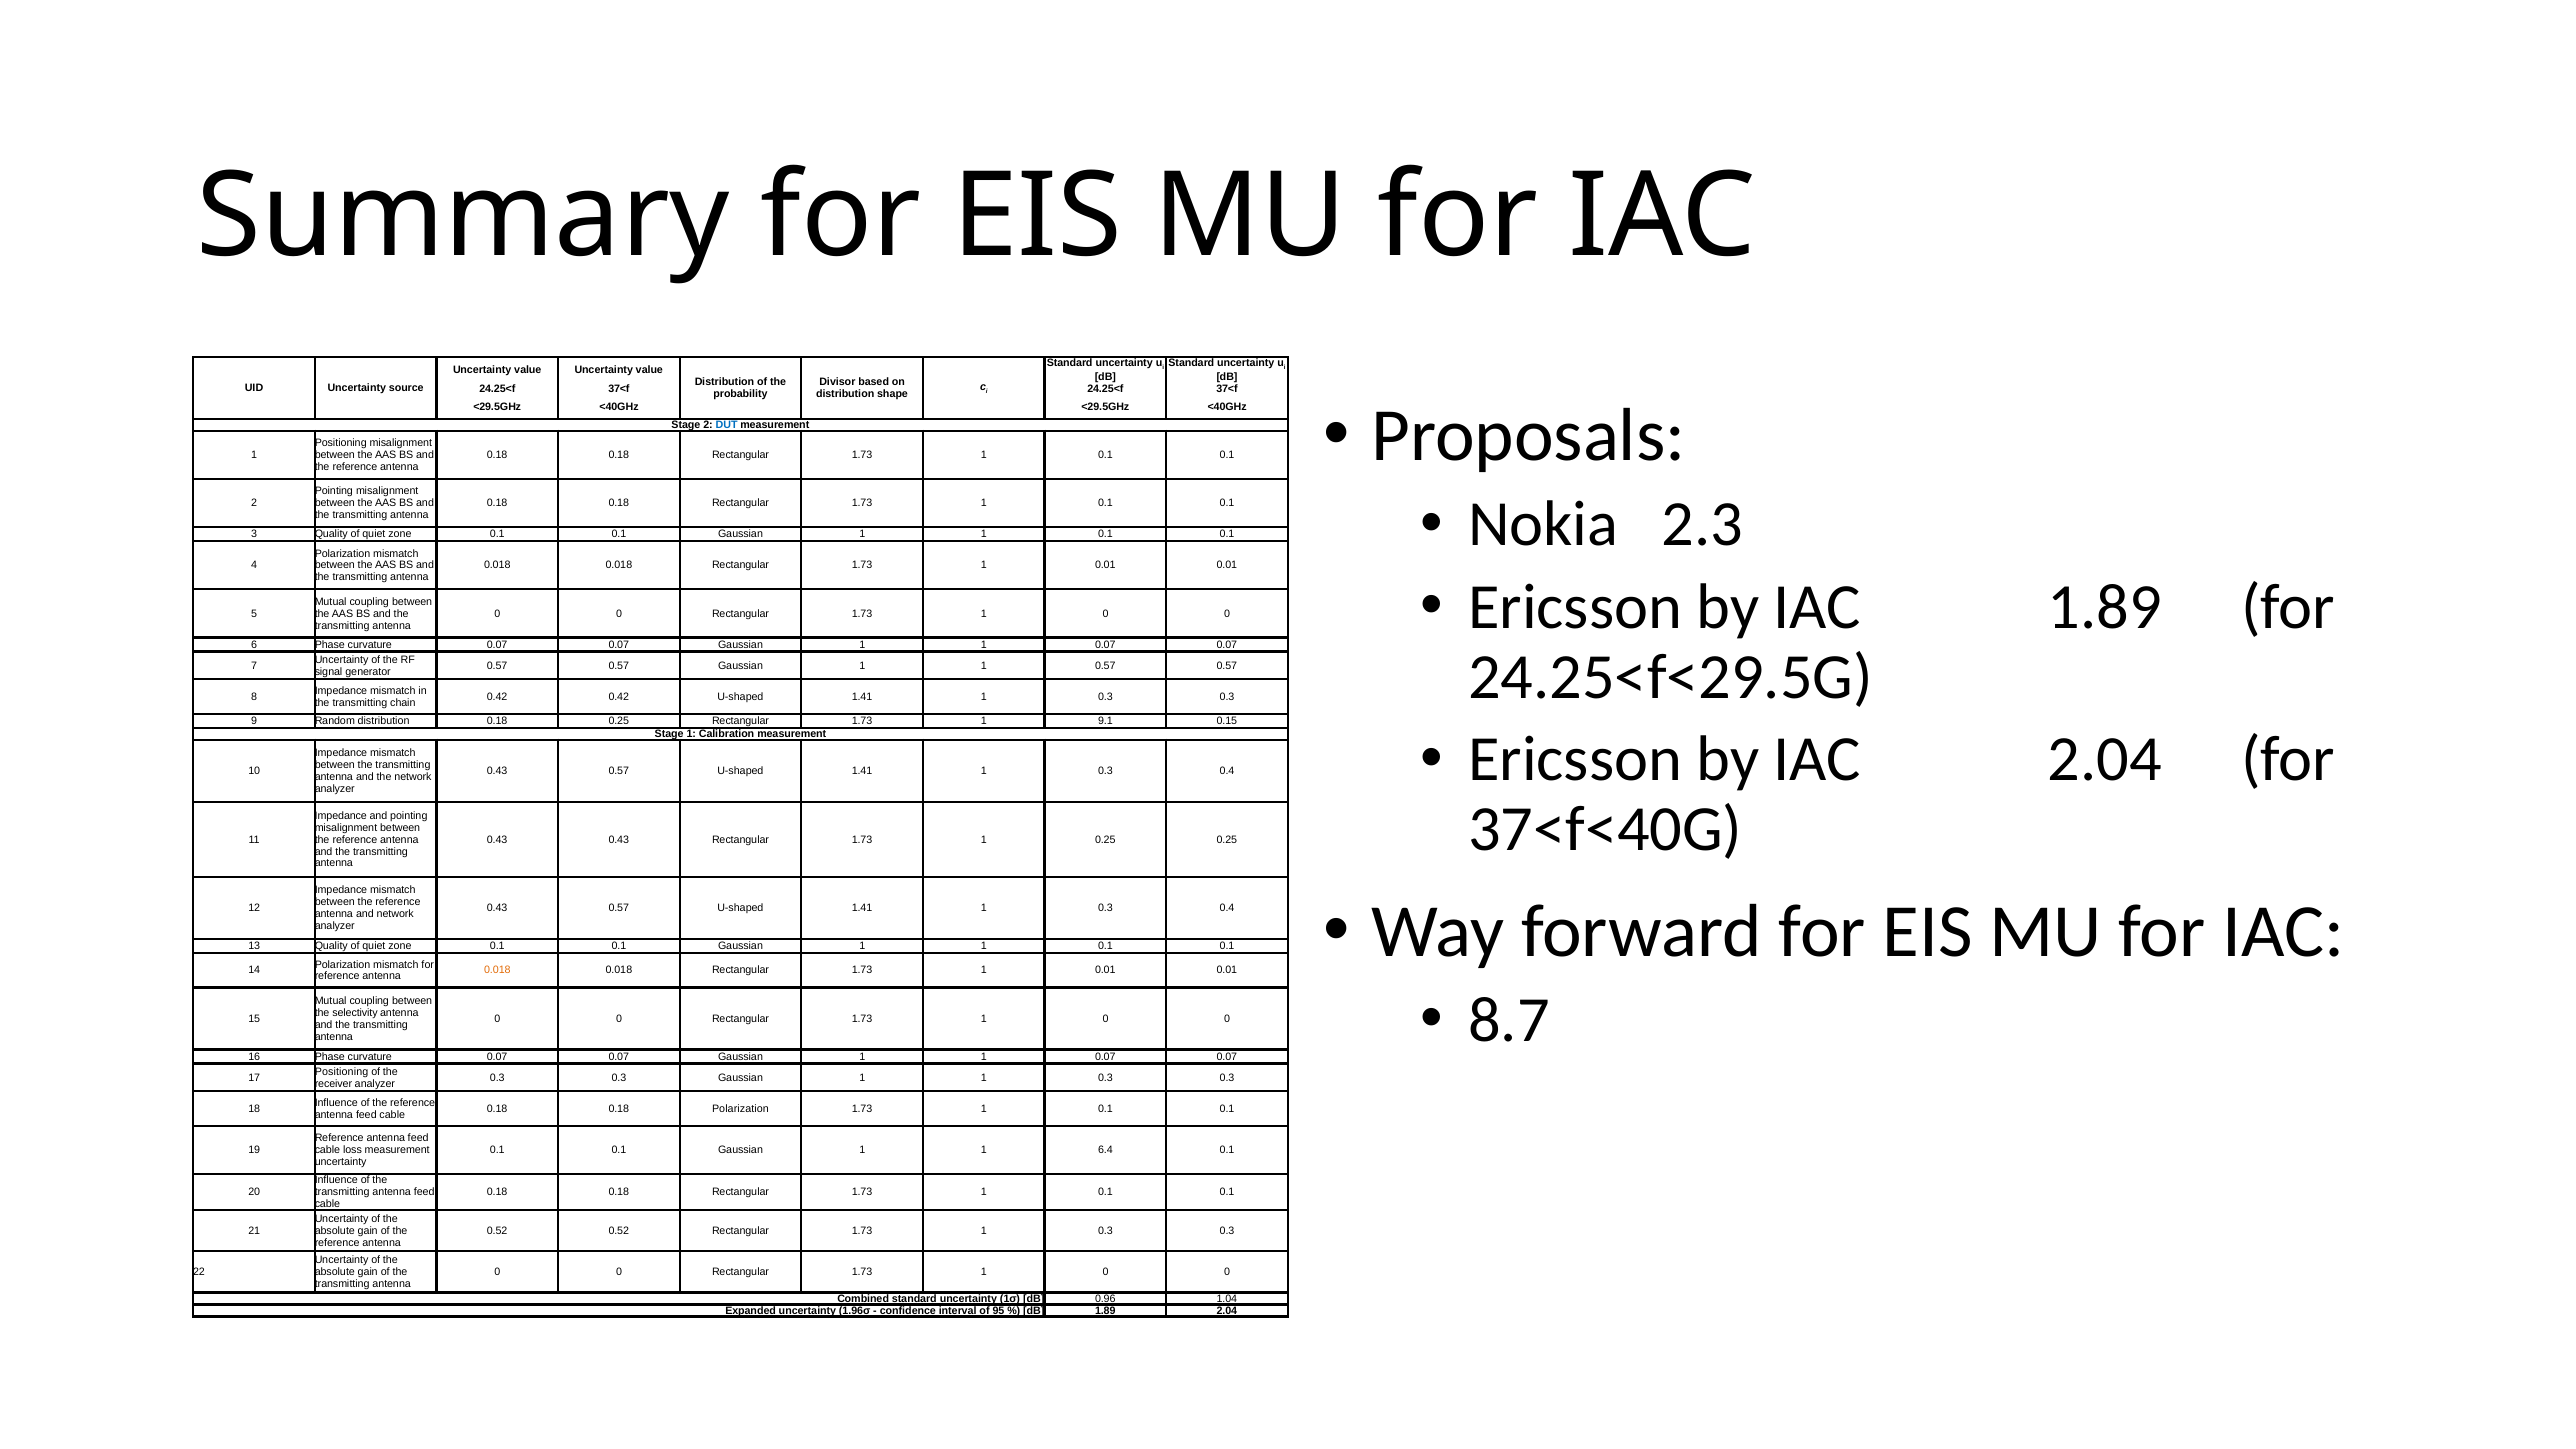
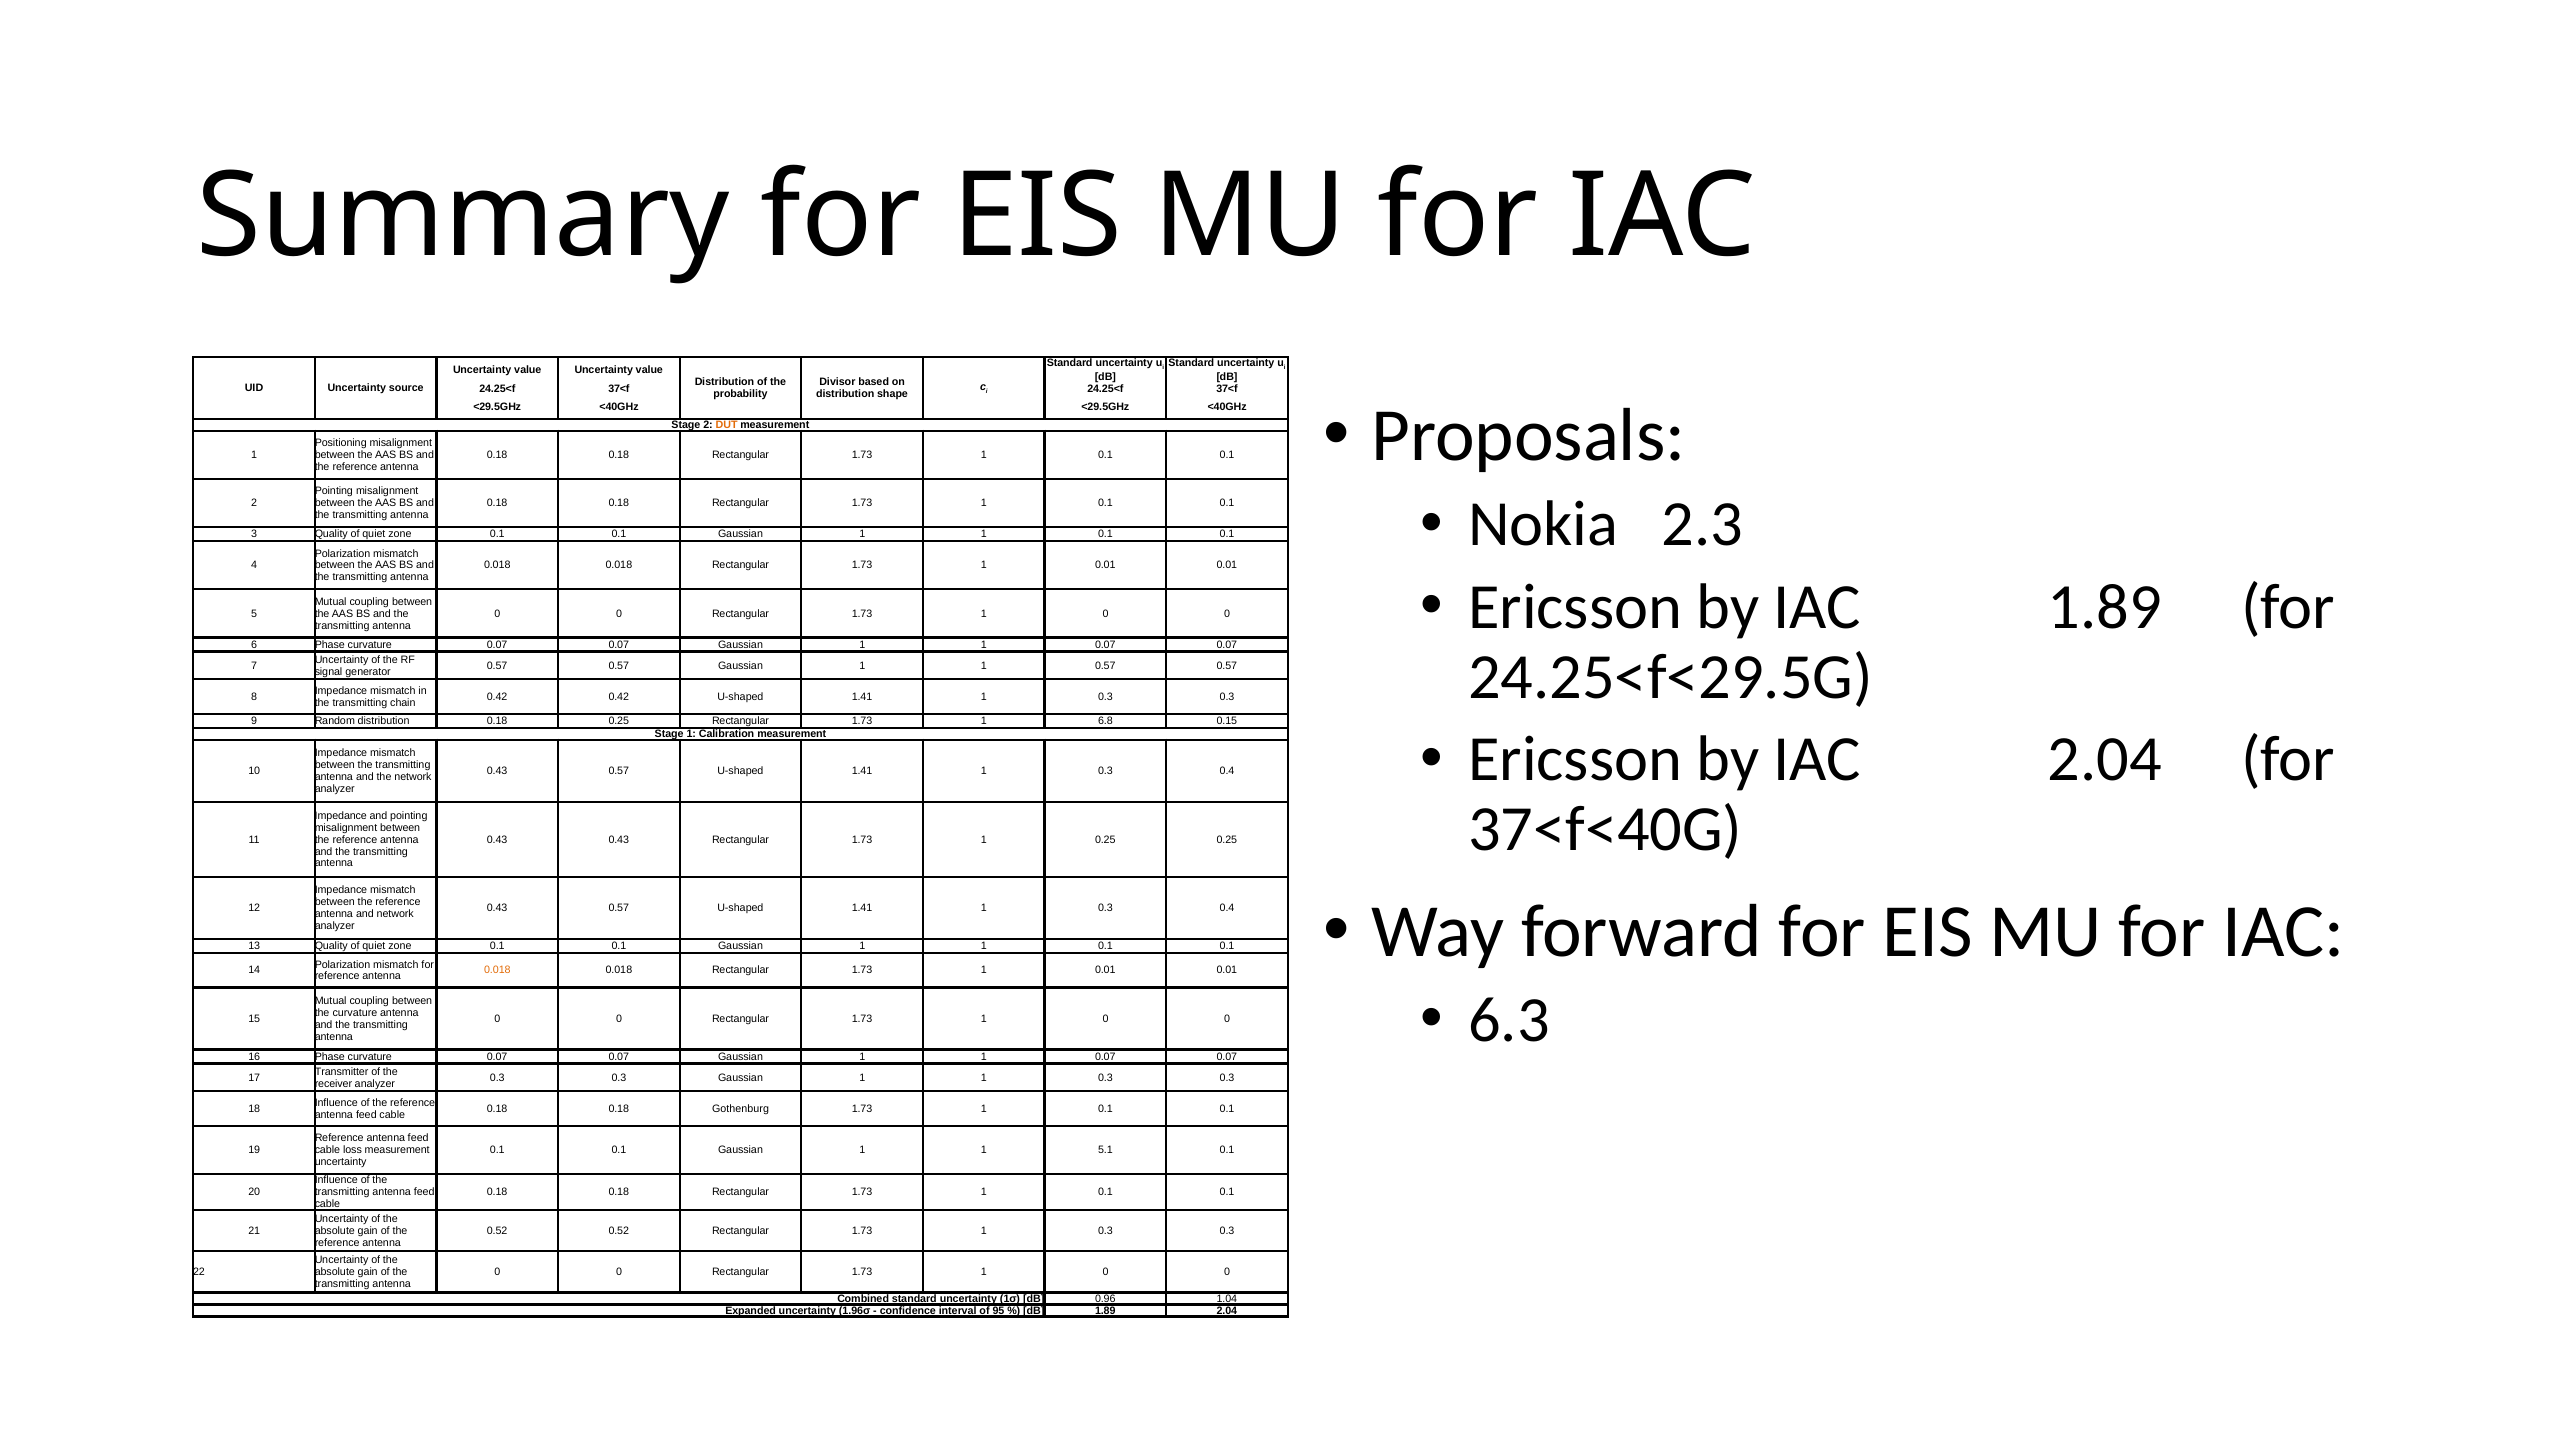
DUT colour: blue -> orange
9.1: 9.1 -> 6.8
8.7: 8.7 -> 6.3
the selectivity: selectivity -> curvature
Positioning at (342, 1072): Positioning -> Transmitter
0.18 Polarization: Polarization -> Gothenburg
6.4: 6.4 -> 5.1
